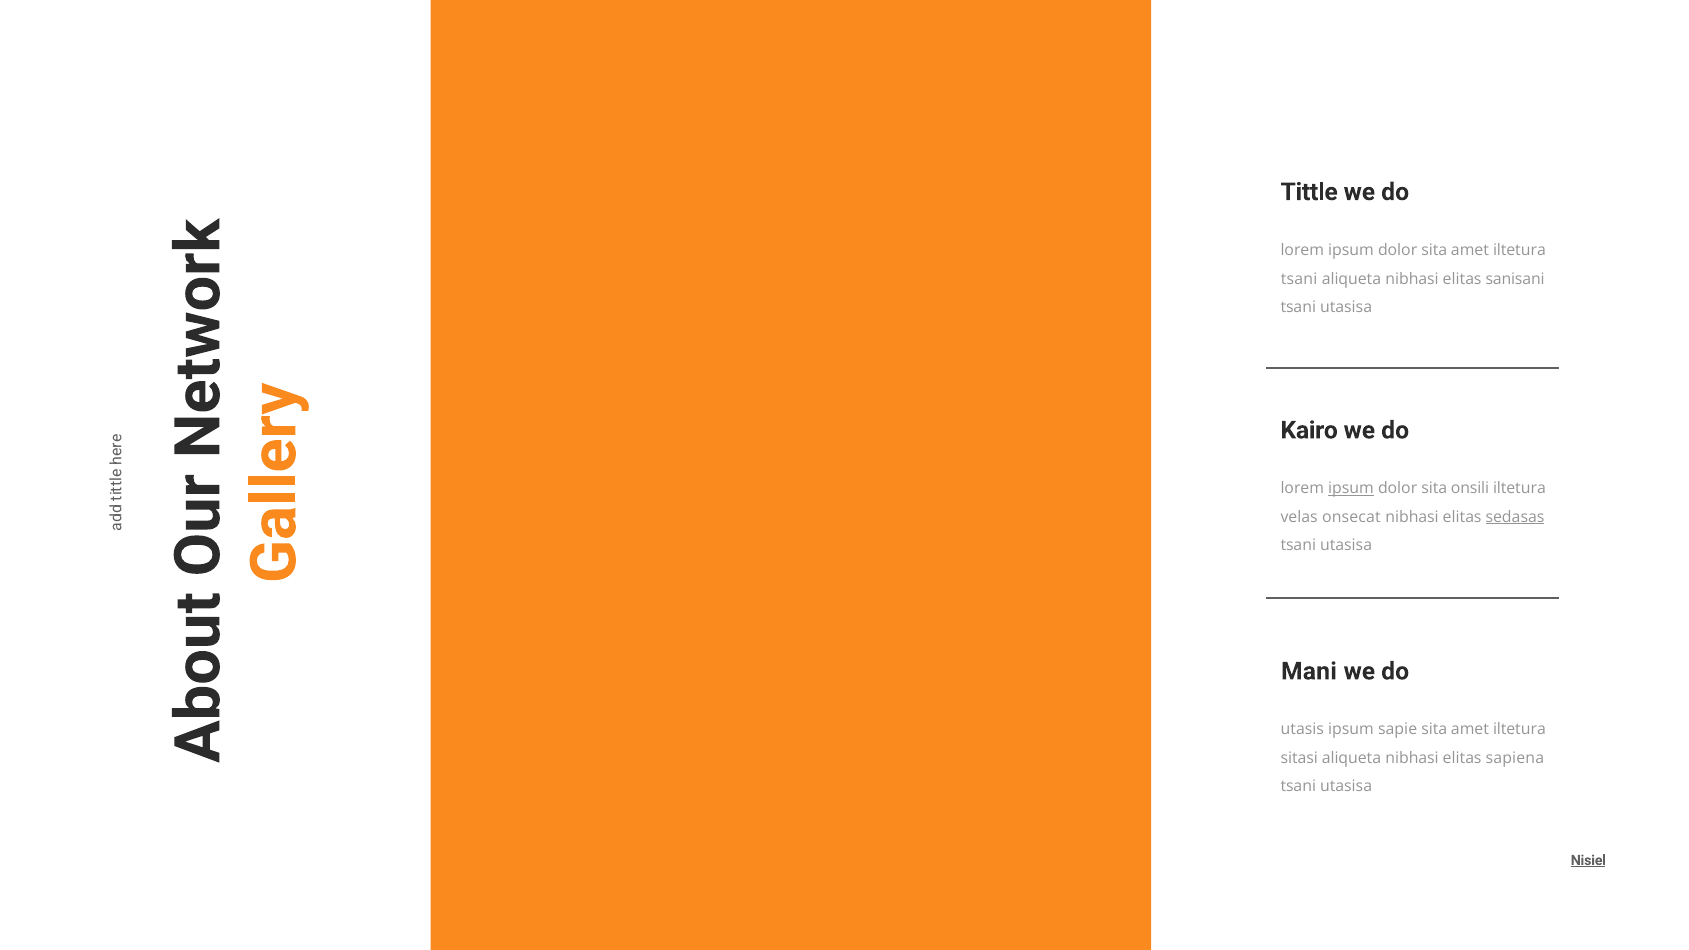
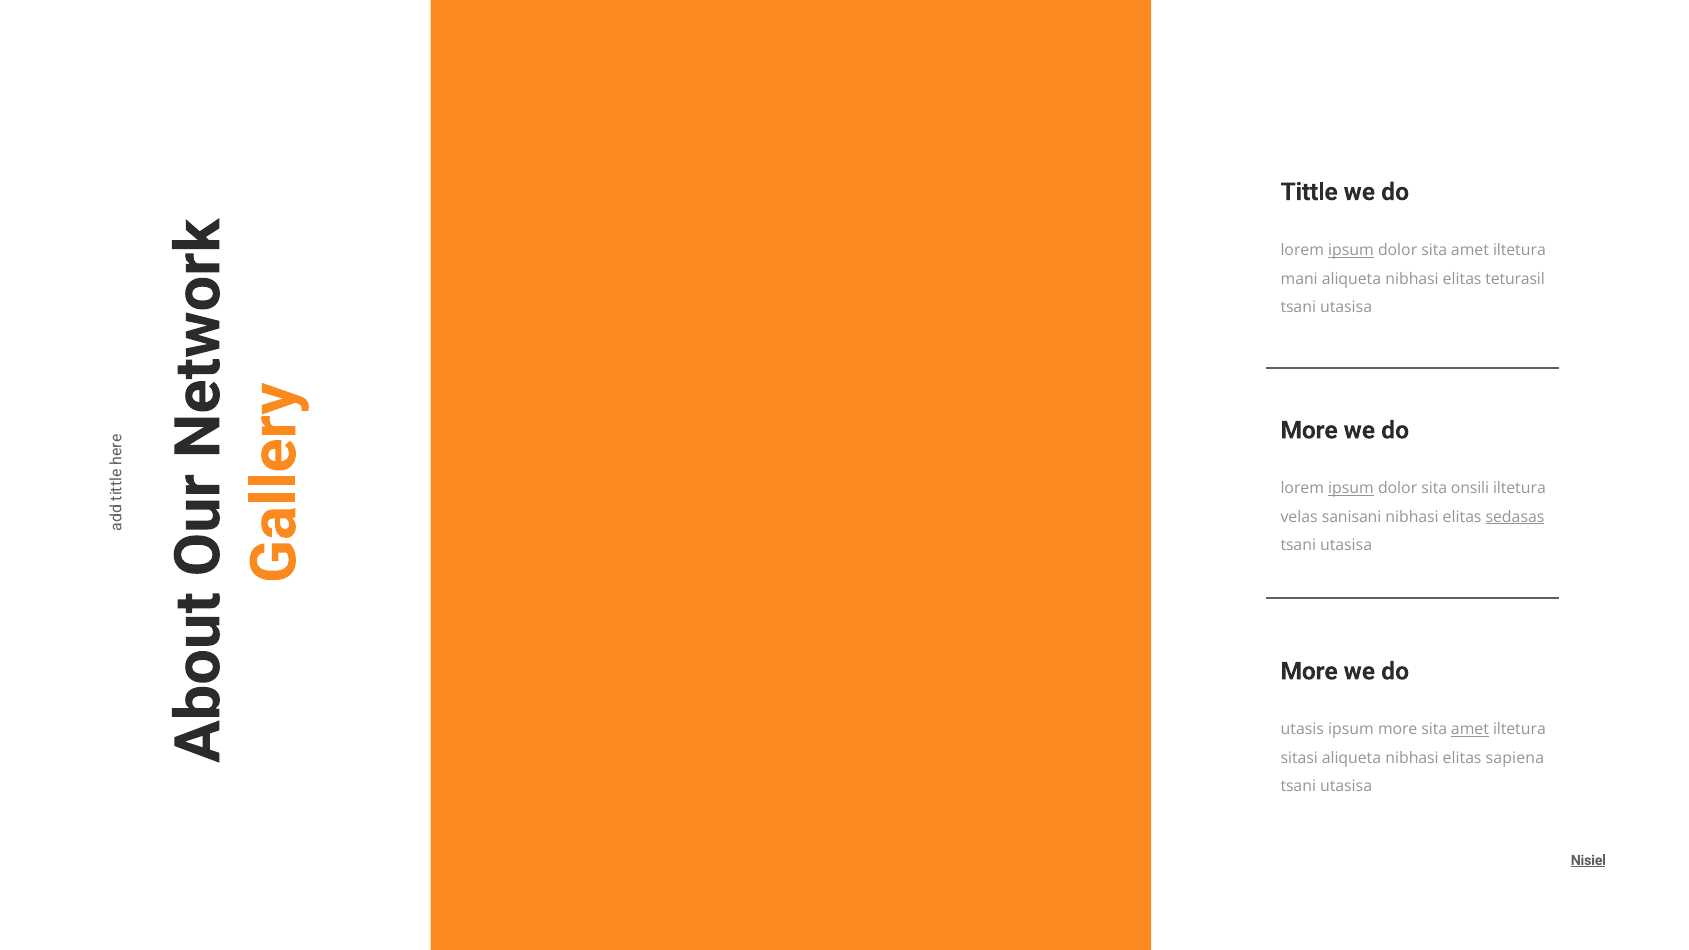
ipsum at (1351, 250) underline: none -> present
tsani at (1299, 279): tsani -> mani
sanisani: sanisani -> teturasil
Kairo at (1309, 430): Kairo -> More
onsecat: onsecat -> sanisani
Mani at (1309, 671): Mani -> More
ipsum sapie: sapie -> more
amet at (1470, 730) underline: none -> present
